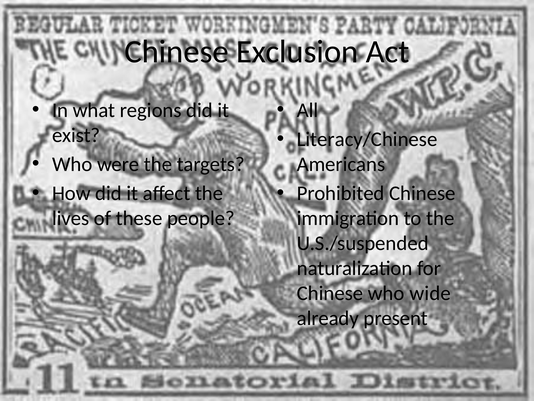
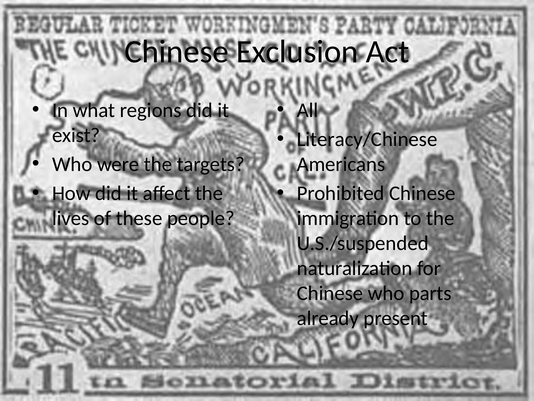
wide: wide -> parts
